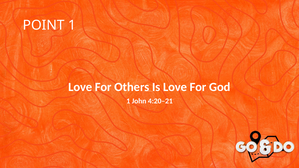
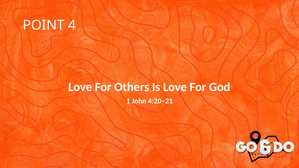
POINT 1: 1 -> 4
